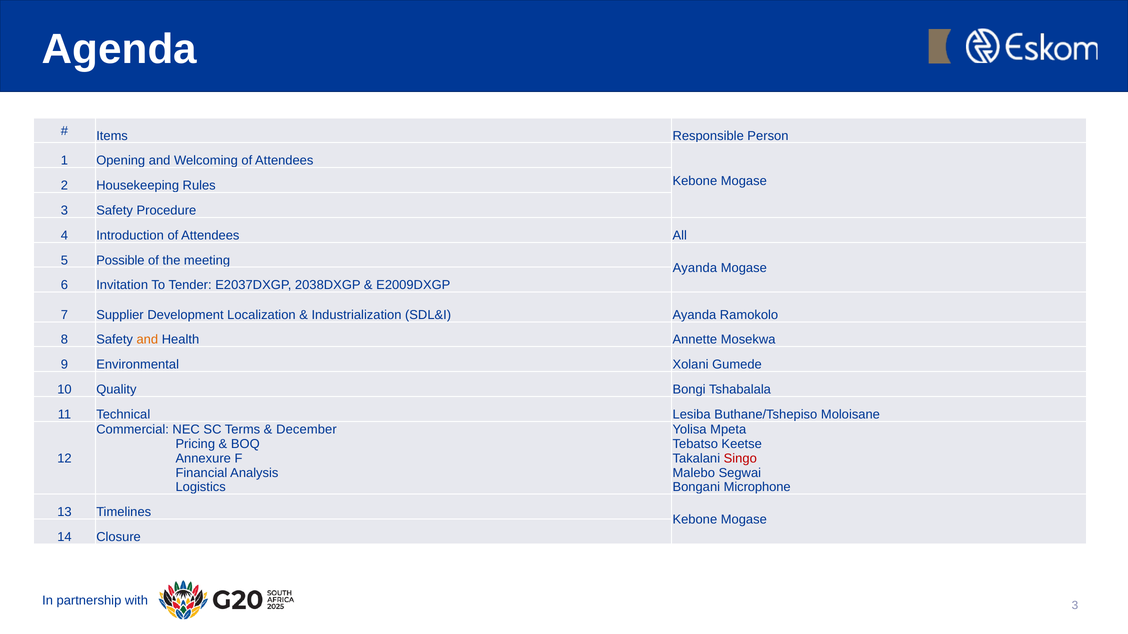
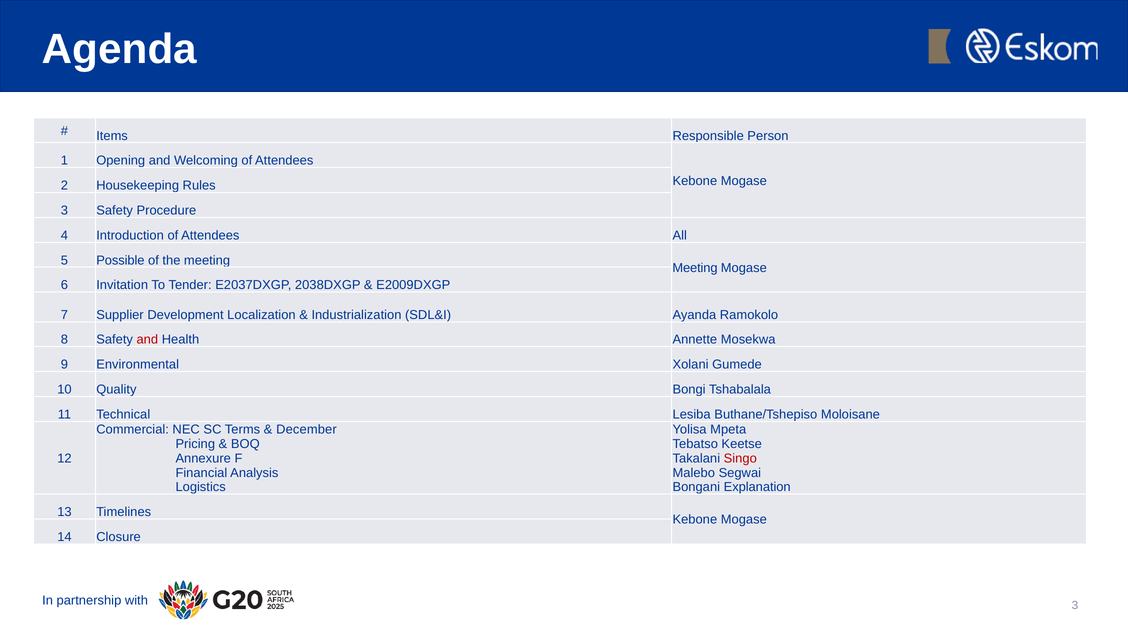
Ayanda at (695, 268): Ayanda -> Meeting
and at (147, 340) colour: orange -> red
Microphone: Microphone -> Explanation
